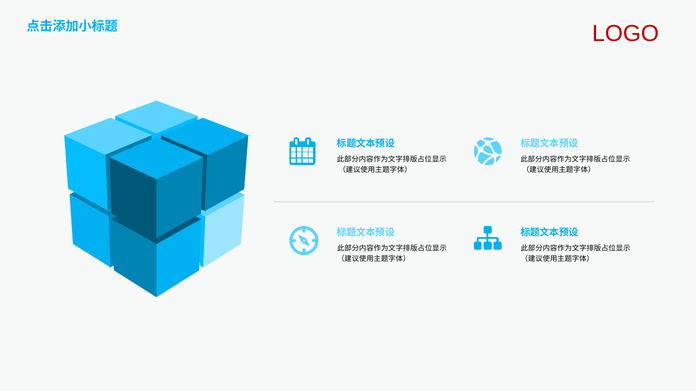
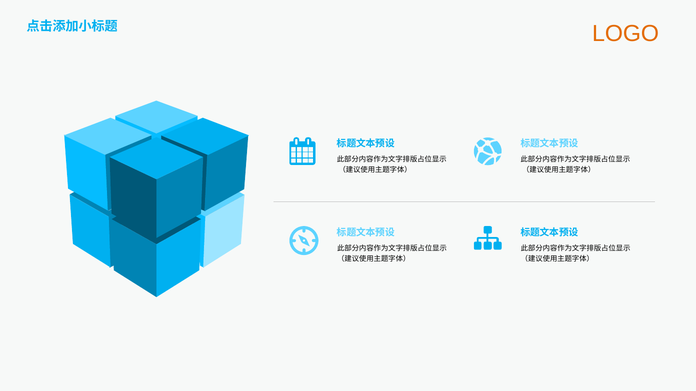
LOGO colour: red -> orange
